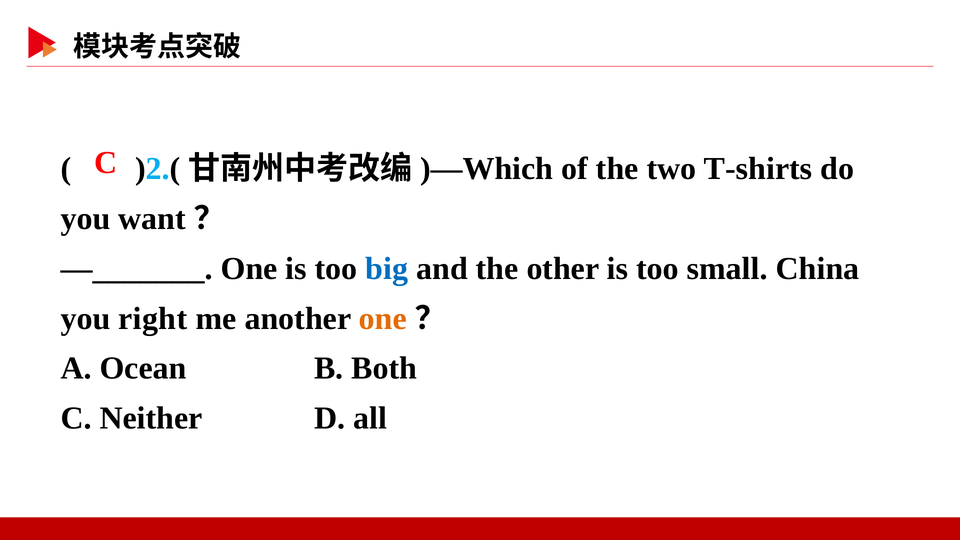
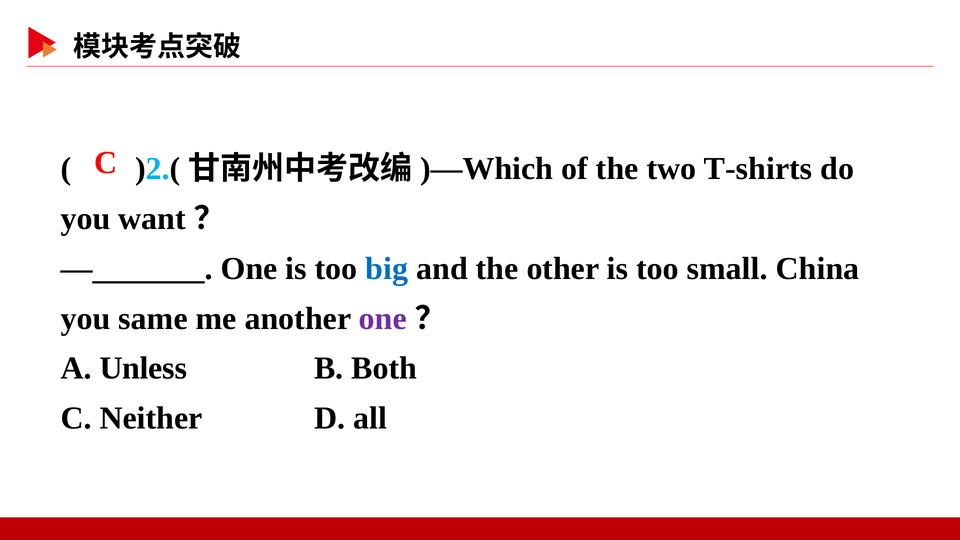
right: right -> same
one at (383, 319) colour: orange -> purple
Ocean: Ocean -> Unless
